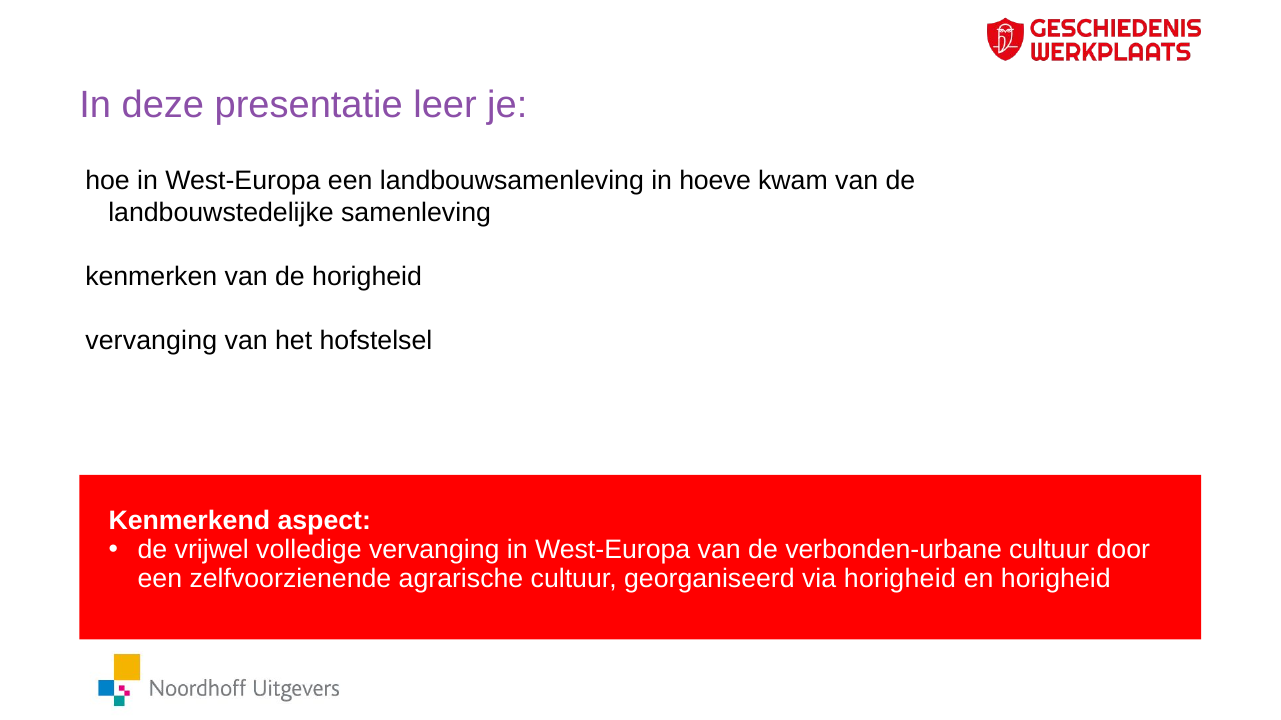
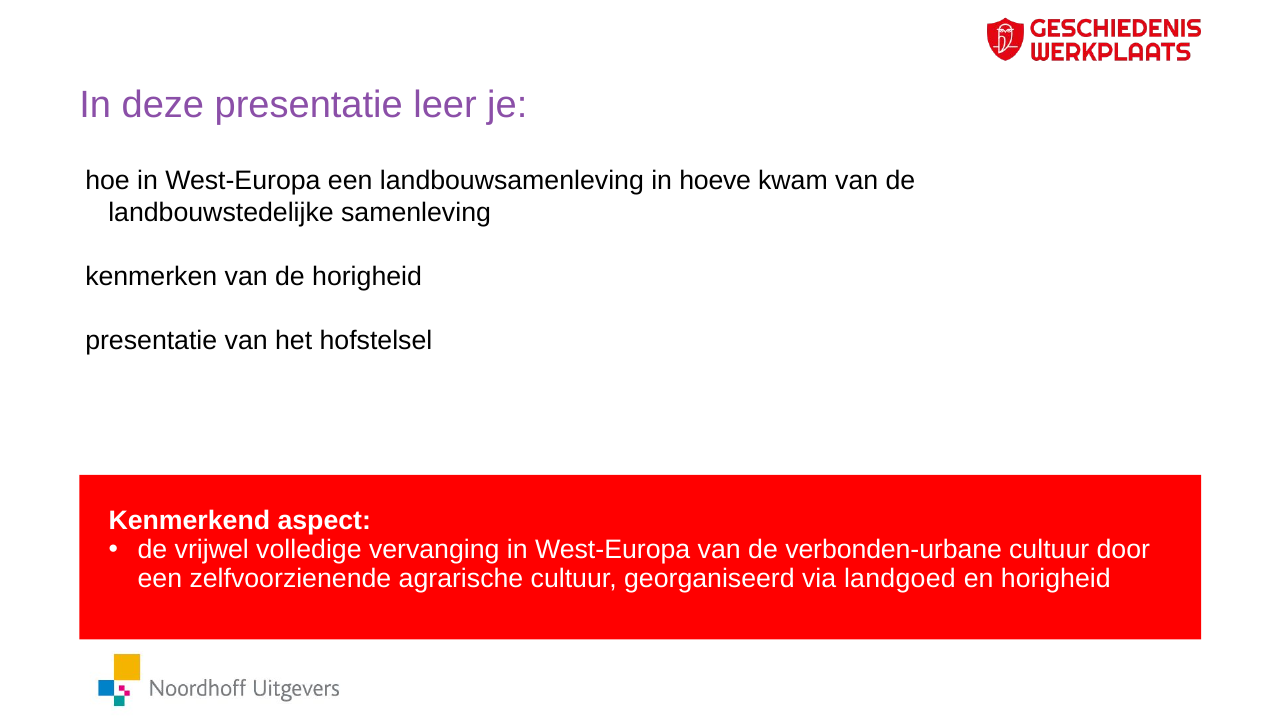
vervanging at (151, 341): vervanging -> presentatie
via horigheid: horigheid -> landgoed
